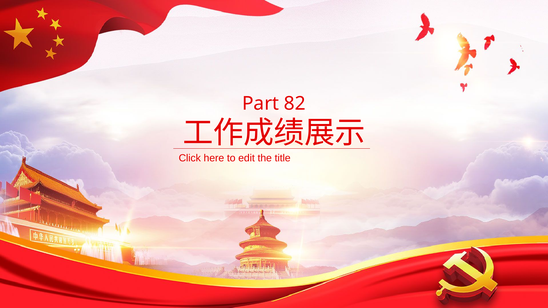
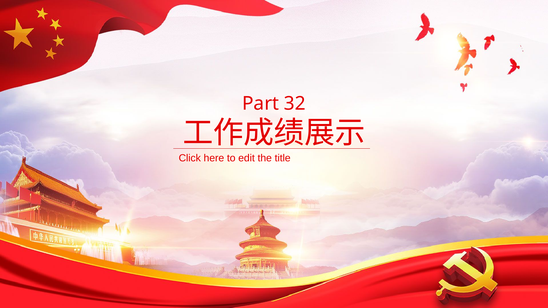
82: 82 -> 32
